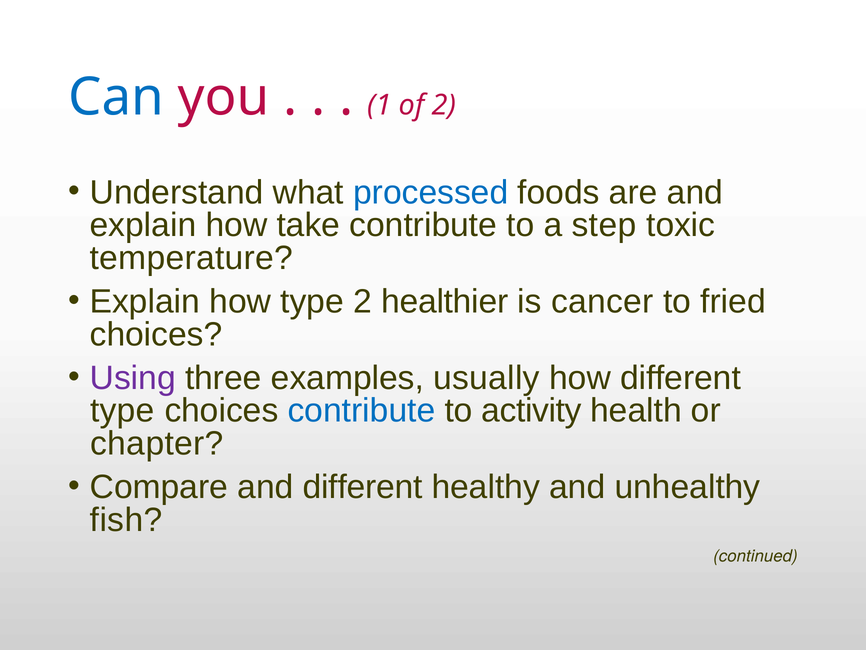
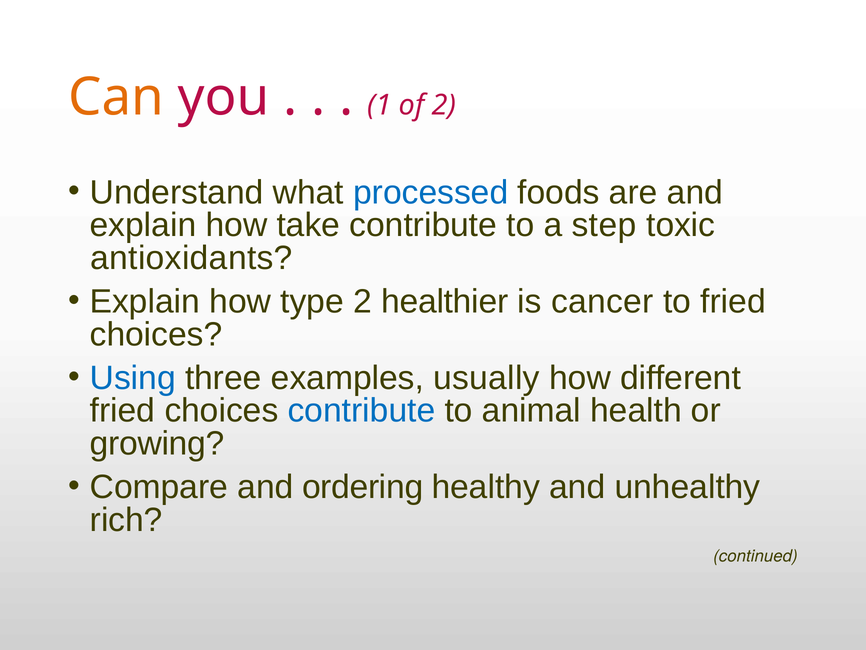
Can colour: blue -> orange
temperature: temperature -> antioxidants
Using colour: purple -> blue
type at (122, 411): type -> fried
activity: activity -> animal
chapter: chapter -> growing
and different: different -> ordering
fish: fish -> rich
